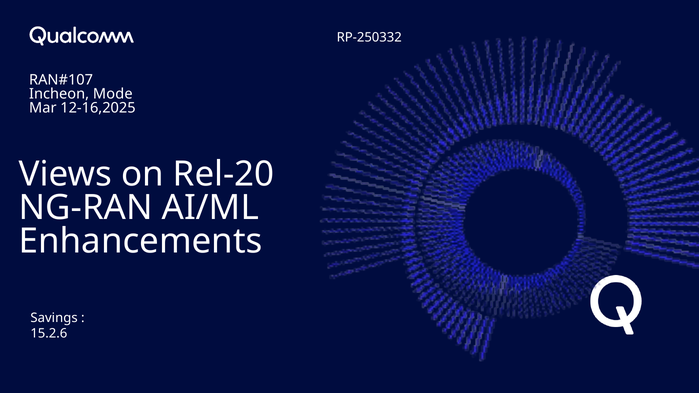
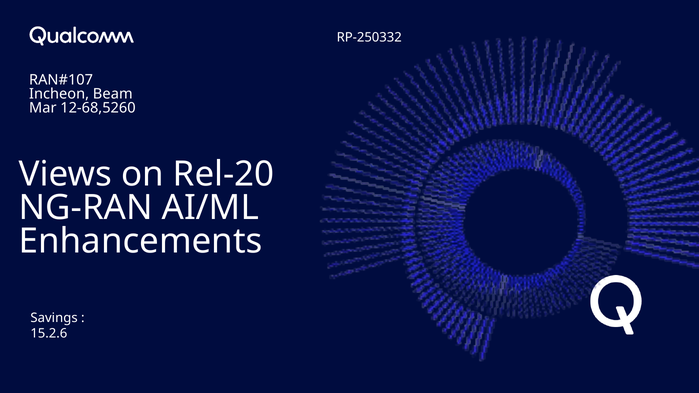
Mode: Mode -> Beam
12-16,2025: 12-16,2025 -> 12-68,5260
